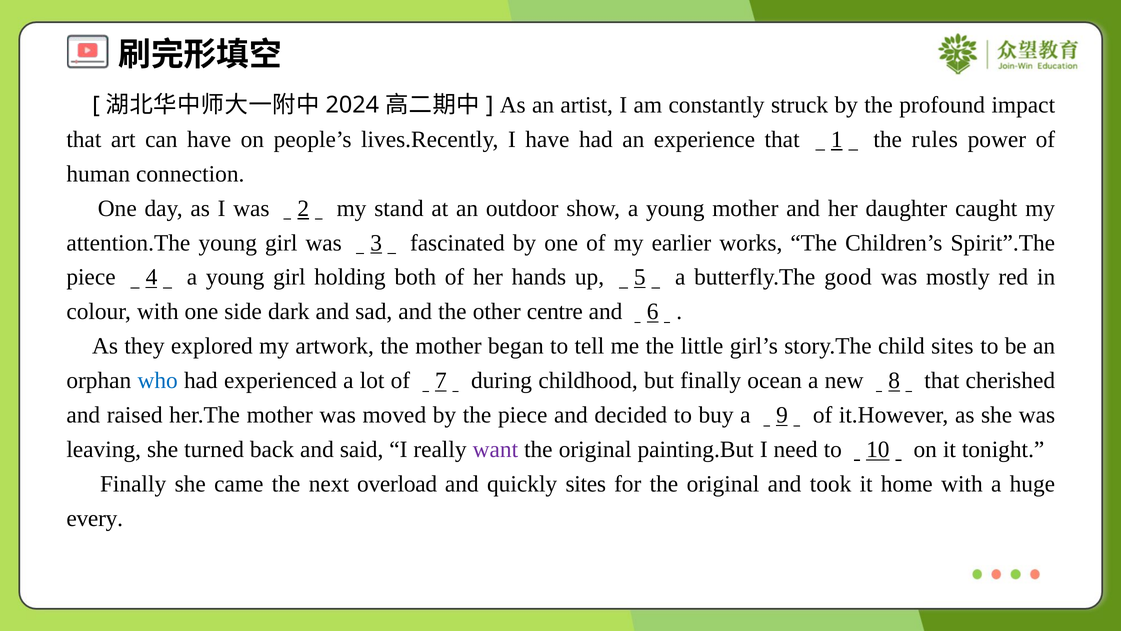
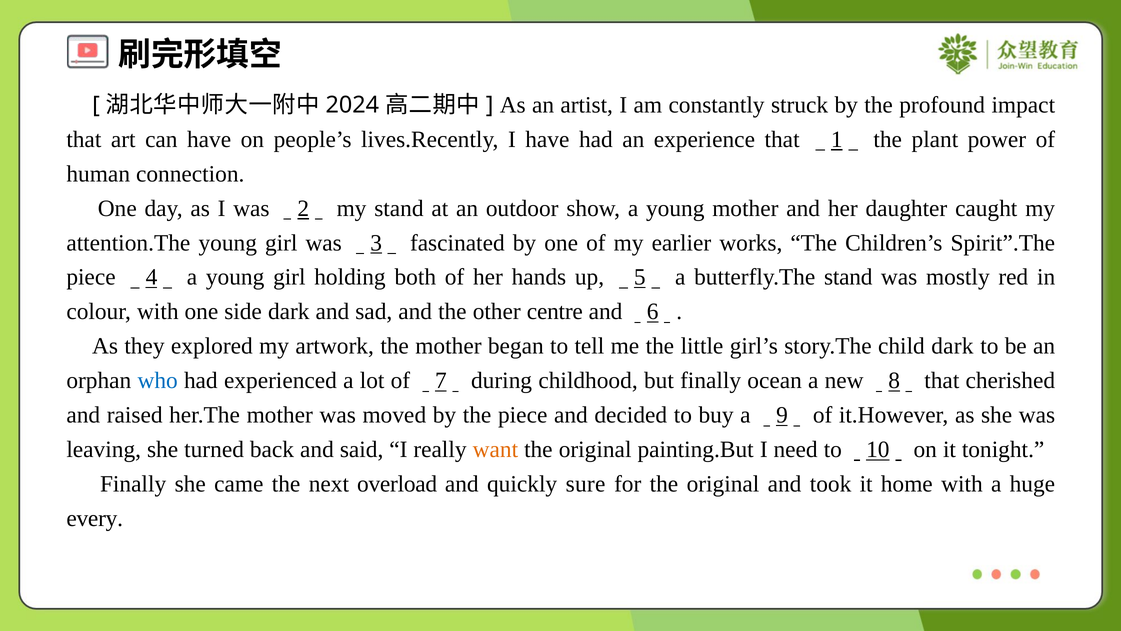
rules: rules -> plant
butterfly.The good: good -> stand
child sites: sites -> dark
want colour: purple -> orange
quickly sites: sites -> sure
